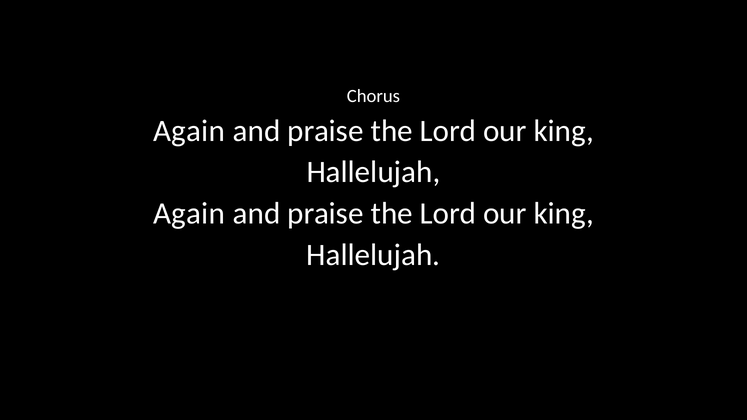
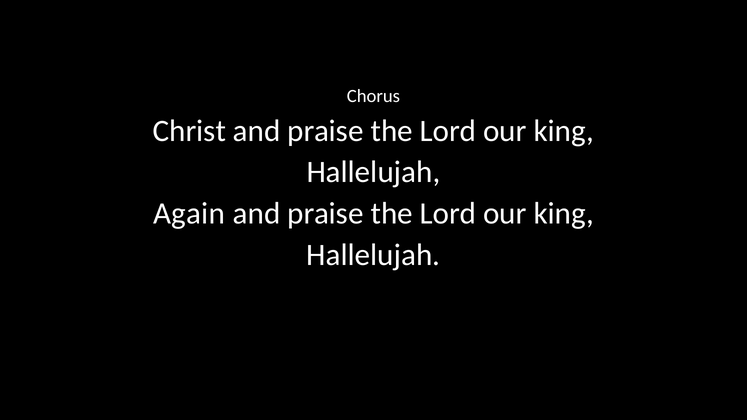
Again at (189, 131): Again -> Christ
